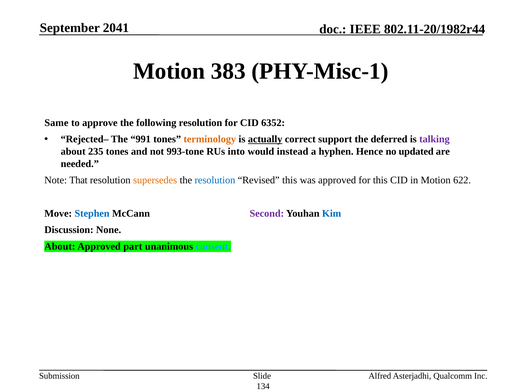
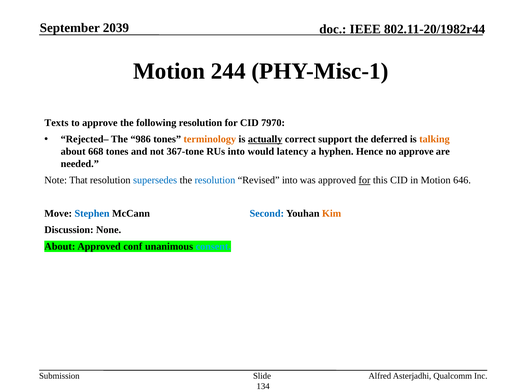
2041: 2041 -> 2039
383: 383 -> 244
Same: Same -> Texts
6352: 6352 -> 7970
991: 991 -> 986
talking colour: purple -> orange
235: 235 -> 668
993-tone: 993-tone -> 367-tone
instead: instead -> latency
no updated: updated -> approve
supersedes colour: orange -> blue
Revised this: this -> into
for at (364, 180) underline: none -> present
622: 622 -> 646
Second colour: purple -> blue
Kim colour: blue -> orange
part: part -> conf
